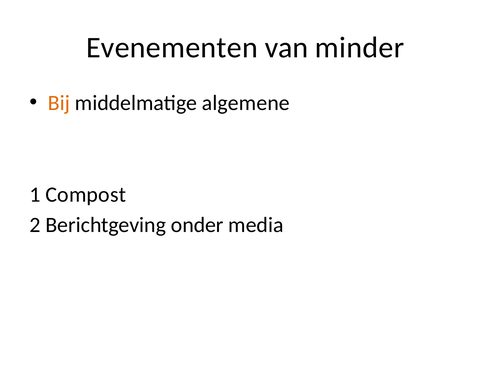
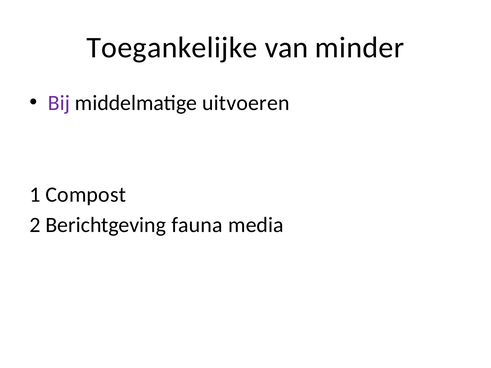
Evenementen: Evenementen -> Toegankelijke
Bij colour: orange -> purple
algemene: algemene -> uitvoeren
onder: onder -> fauna
